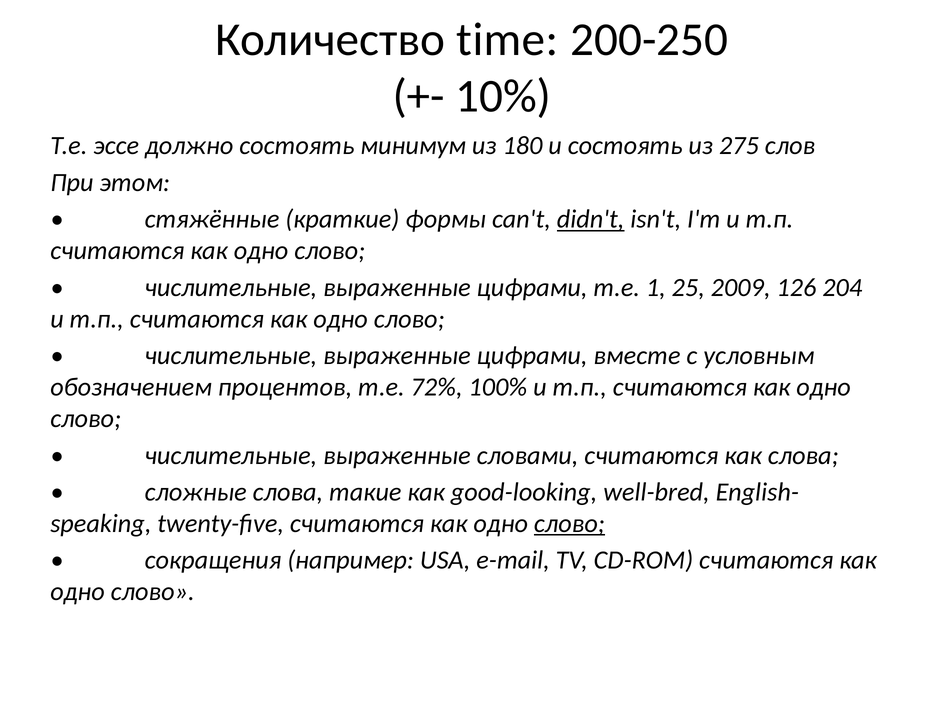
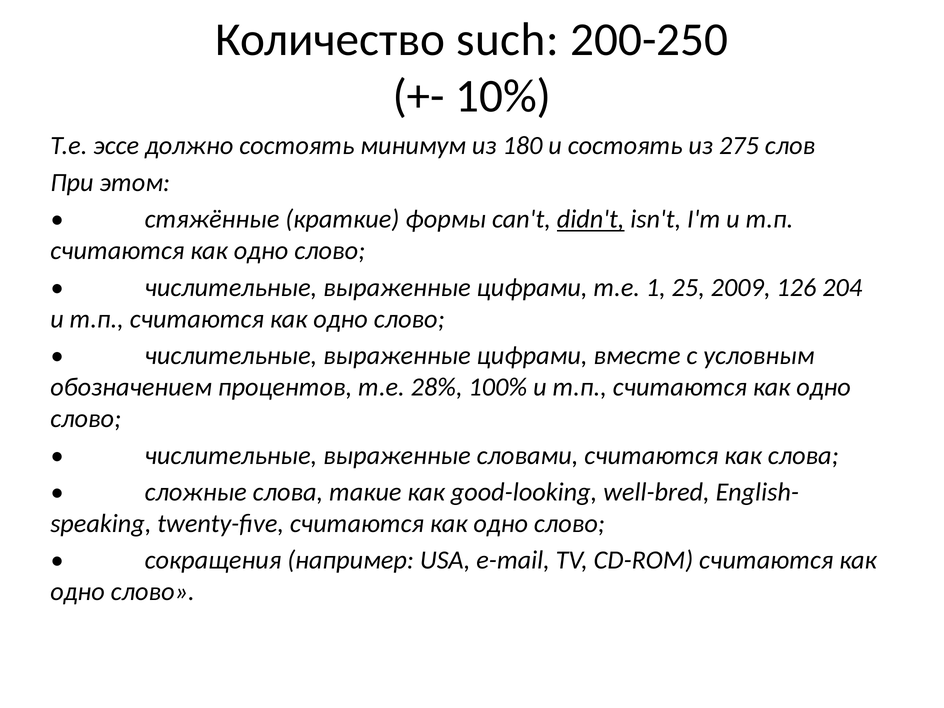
time: time -> such
72%: 72% -> 28%
слово at (569, 524) underline: present -> none
